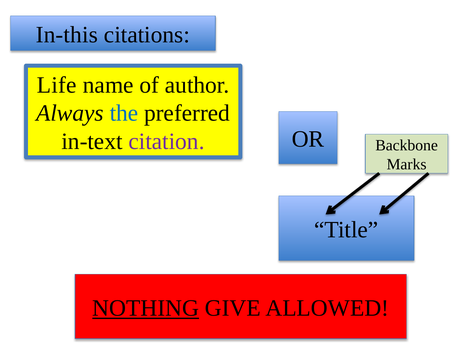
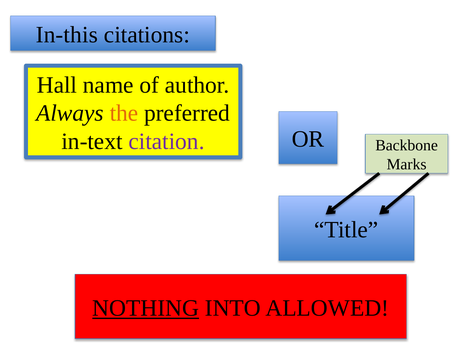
Life: Life -> Hall
the colour: blue -> orange
GIVE: GIVE -> INTO
